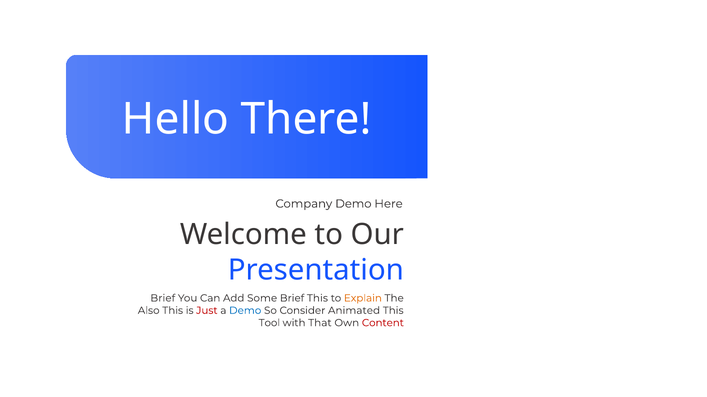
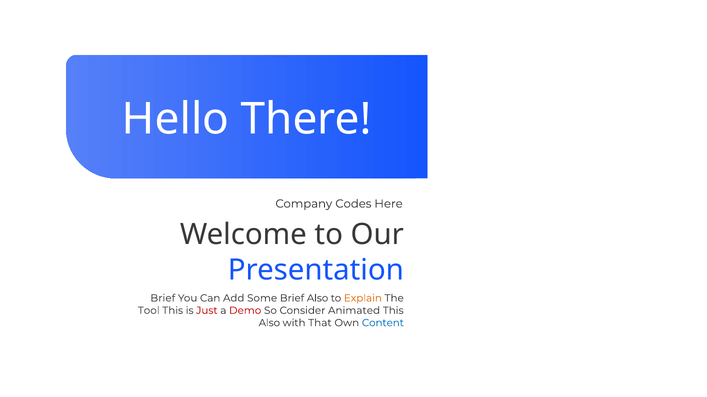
Company Demo: Demo -> Codes
Brief This: This -> Also
Also: Also -> Tool
Demo at (245, 311) colour: blue -> red
Tool at (269, 323): Tool -> Also
Content colour: red -> blue
